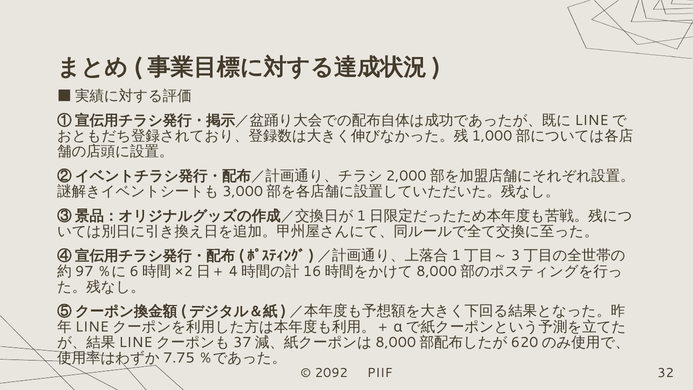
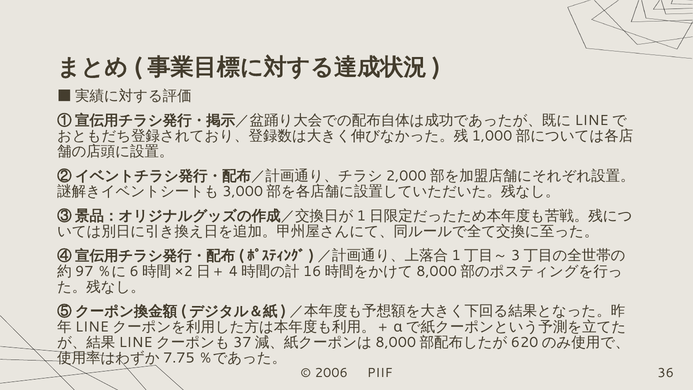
2092: 2092 -> 2006
32: 32 -> 36
